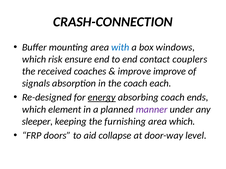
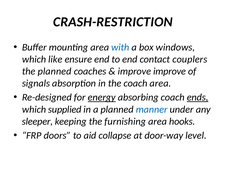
CRASH-CONNECTION: CRASH-CONNECTION -> CRASH-RESTRICTION
risk: risk -> like
the received: received -> planned
coach each: each -> area
ends underline: none -> present
element: element -> supplied
manner colour: purple -> blue
area which: which -> hooks
